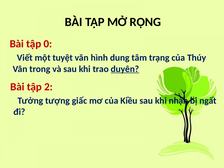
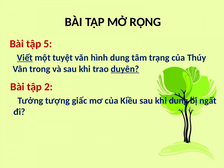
0: 0 -> 5
Viết underline: none -> present
khi nhận: nhận -> dung
